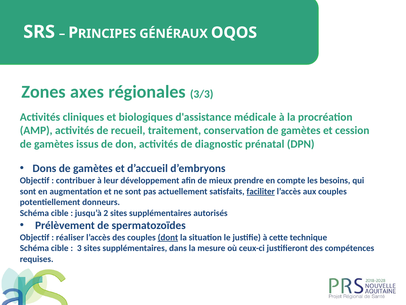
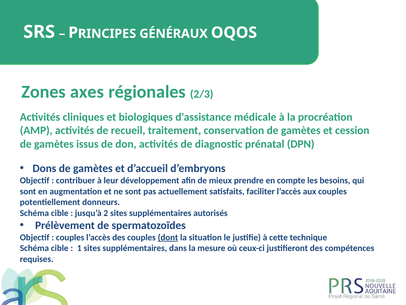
3/3: 3/3 -> 2/3
faciliter underline: present -> none
réaliser at (70, 237): réaliser -> couples
3: 3 -> 1
